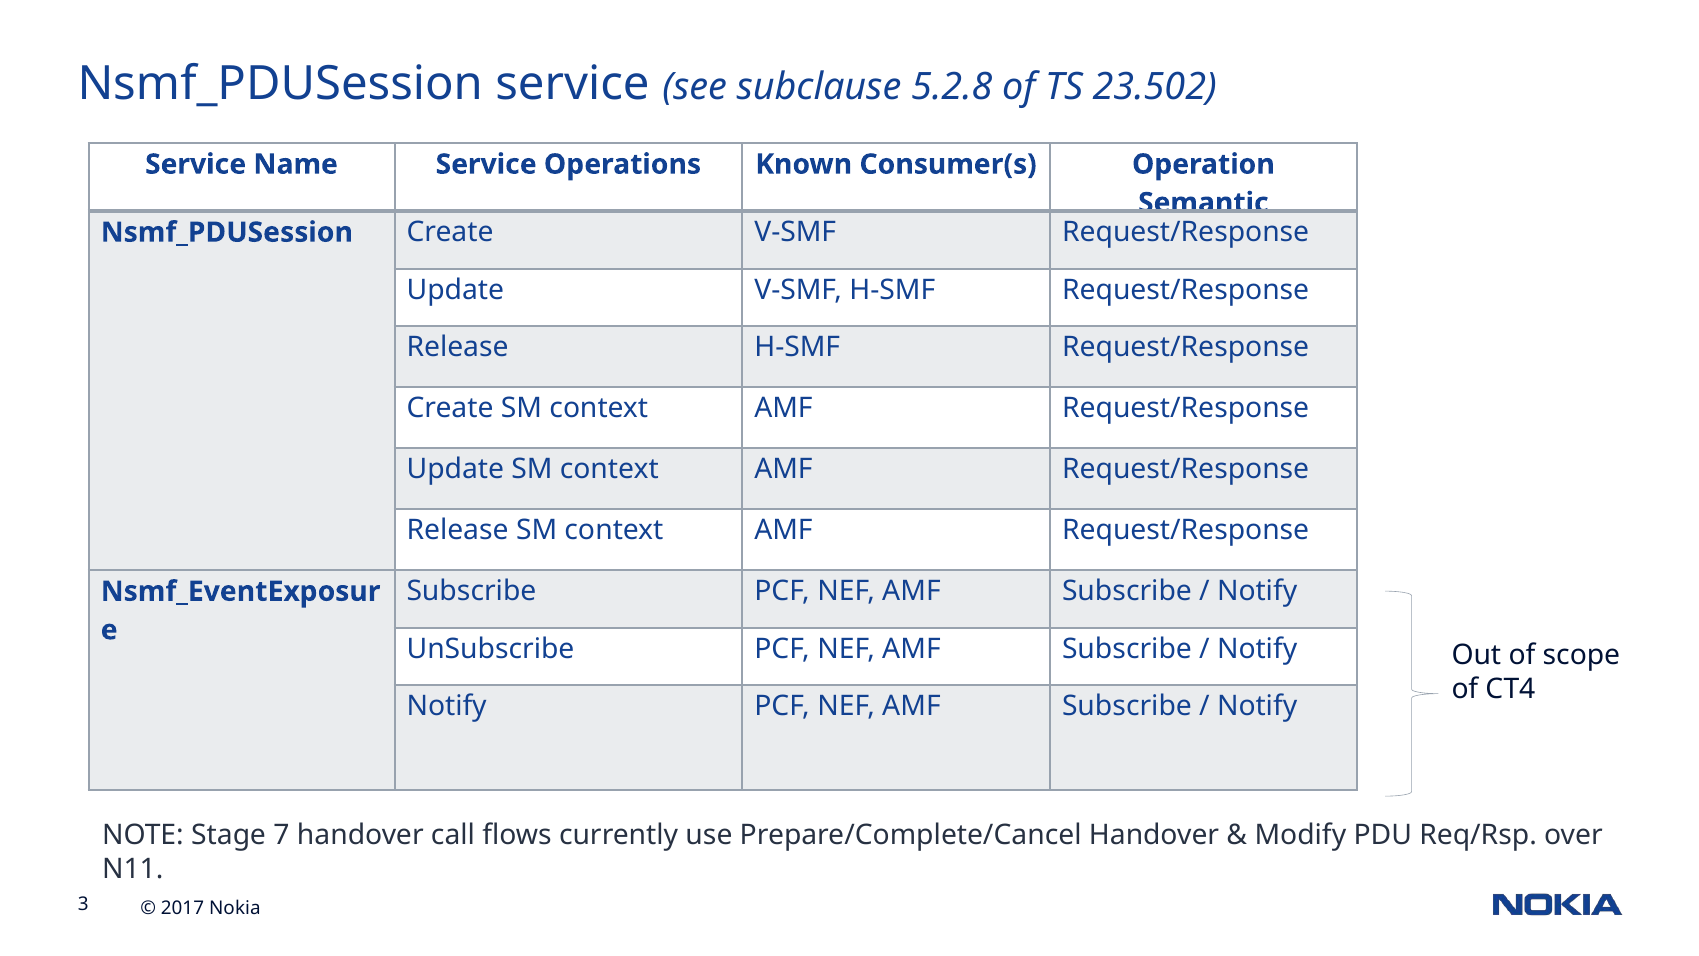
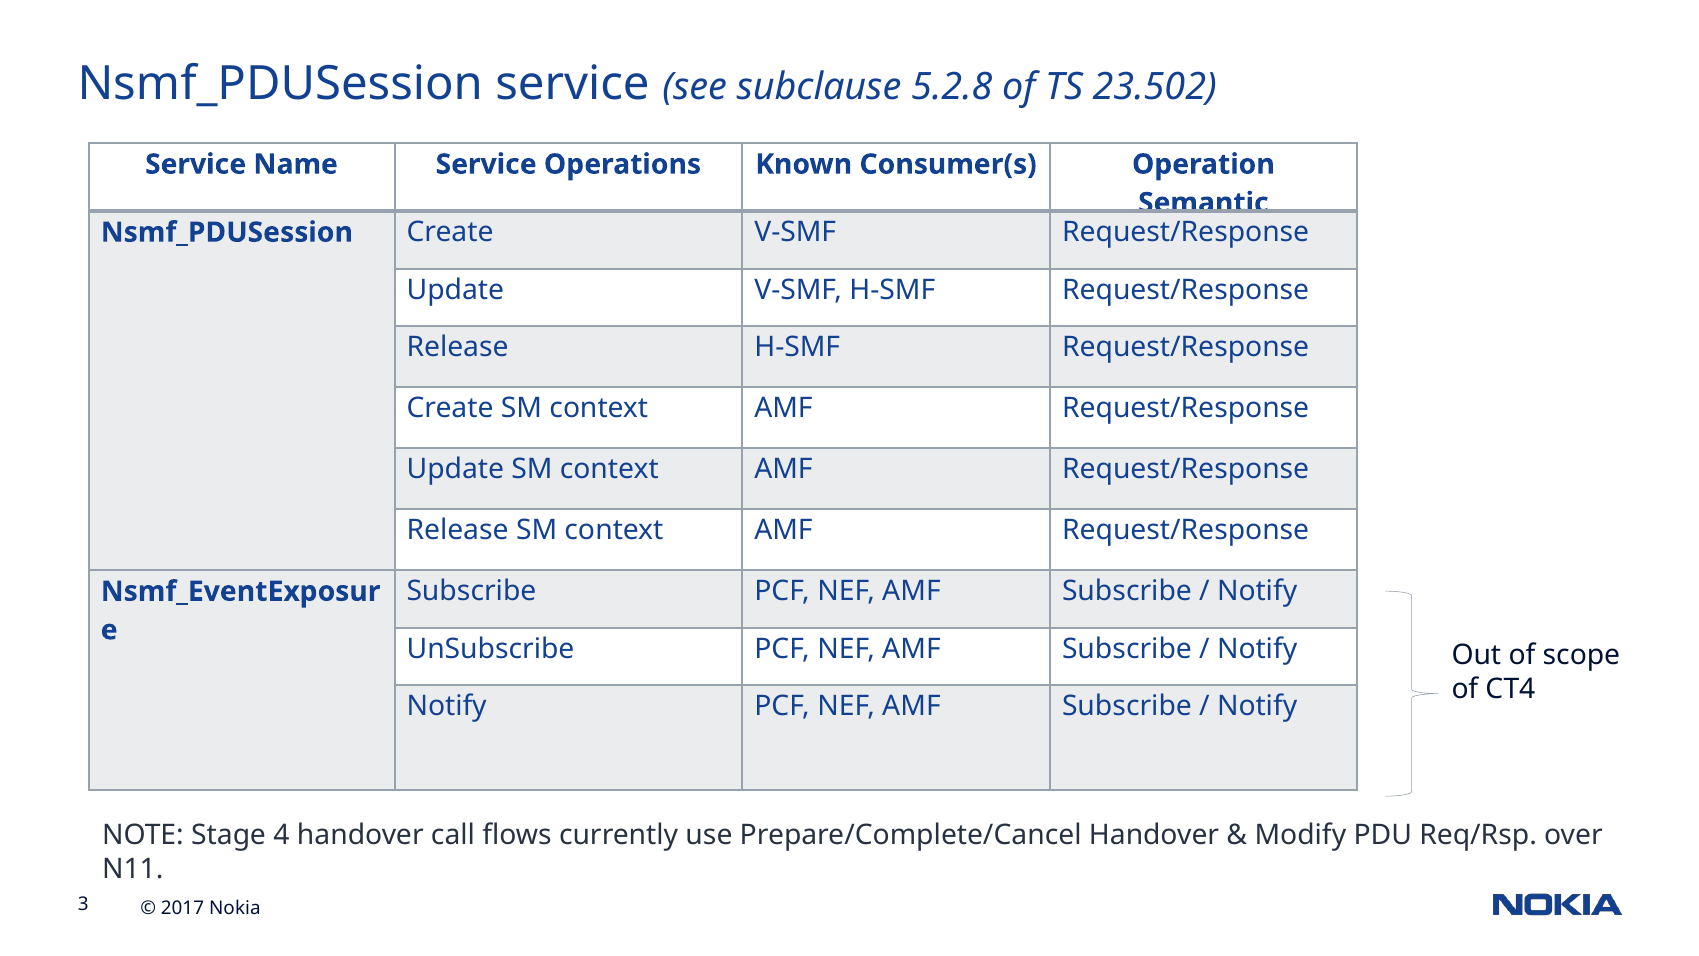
7: 7 -> 4
